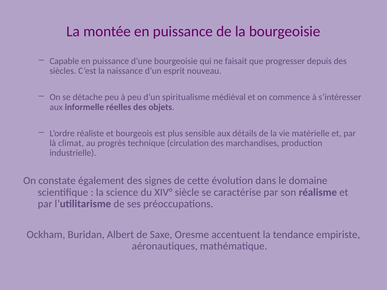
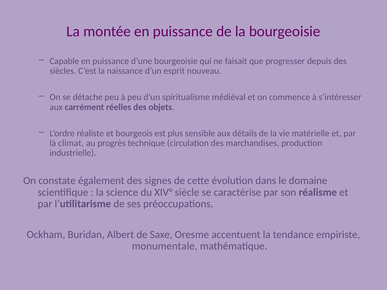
informelle: informelle -> carrément
aéronautiques: aéronautiques -> monumentale
